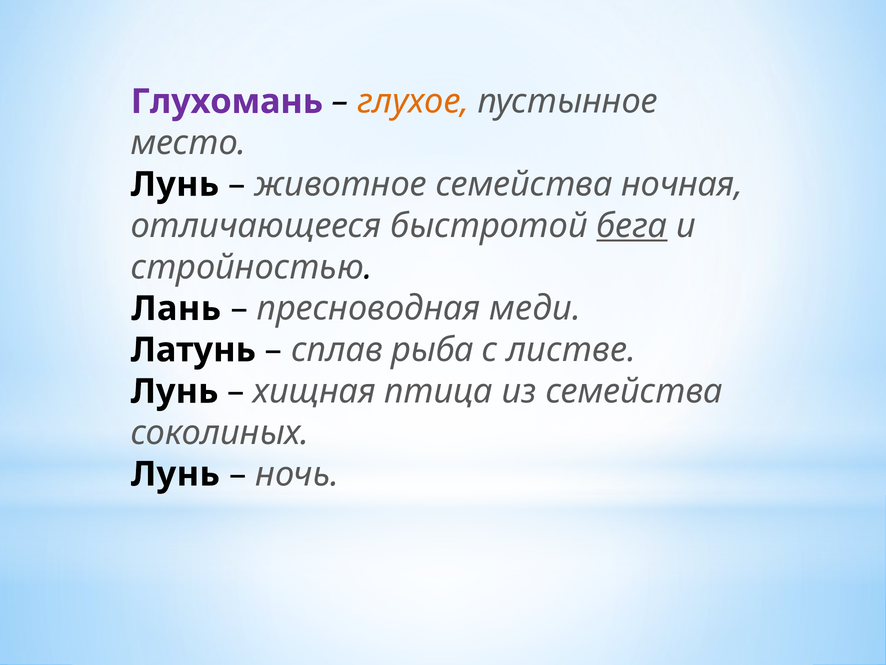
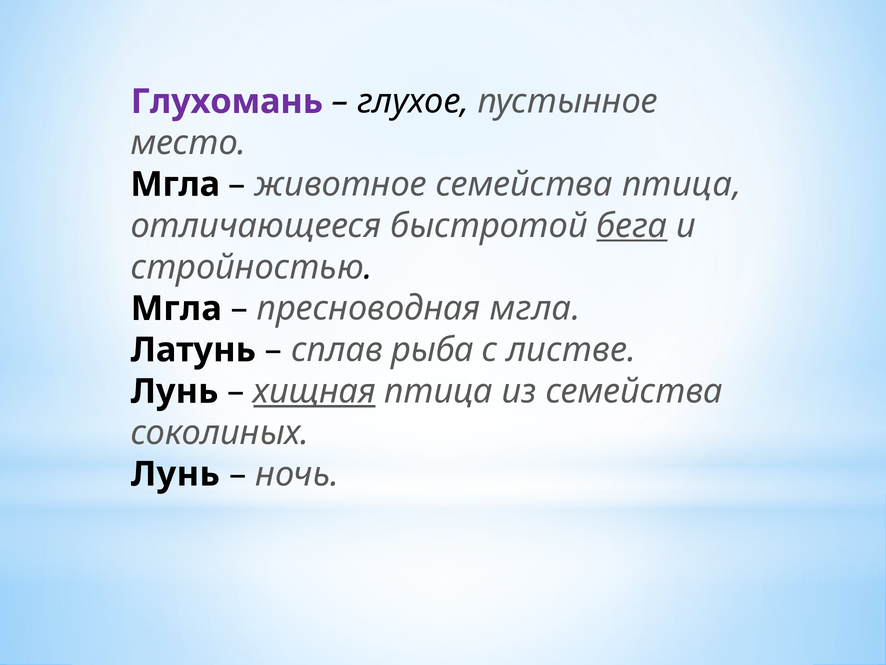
глухое colour: orange -> black
Лунь at (175, 184): Лунь -> Мгла
семейства ночная: ночная -> птица
Лань at (176, 308): Лань -> Мгла
пресноводная меди: меди -> мгла
хищная underline: none -> present
